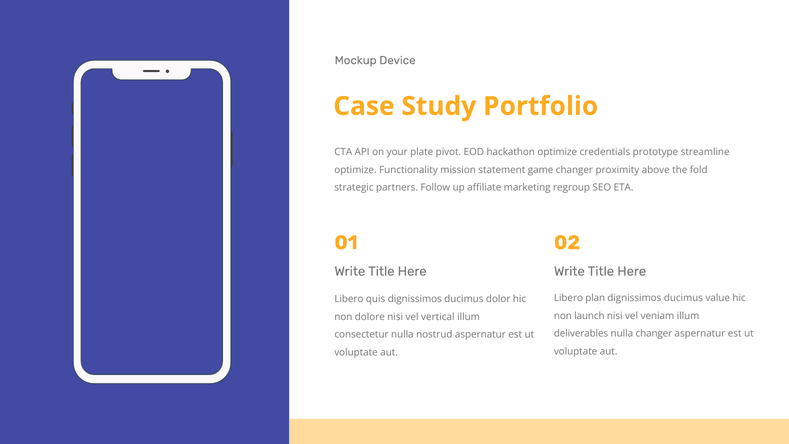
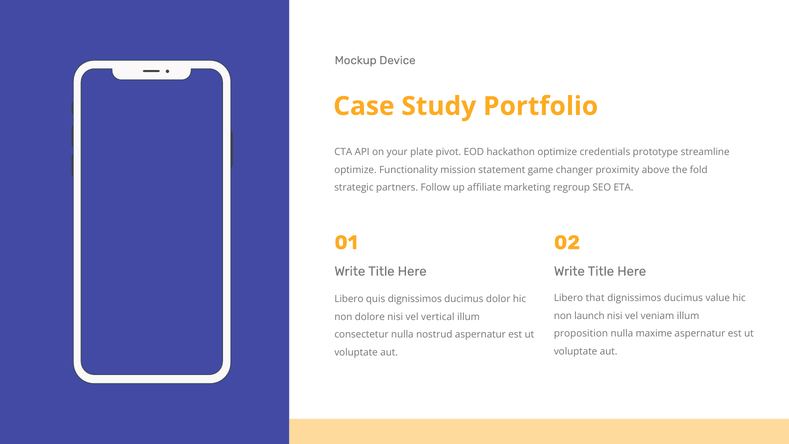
plan: plan -> that
deliverables: deliverables -> proposition
nulla changer: changer -> maxime
